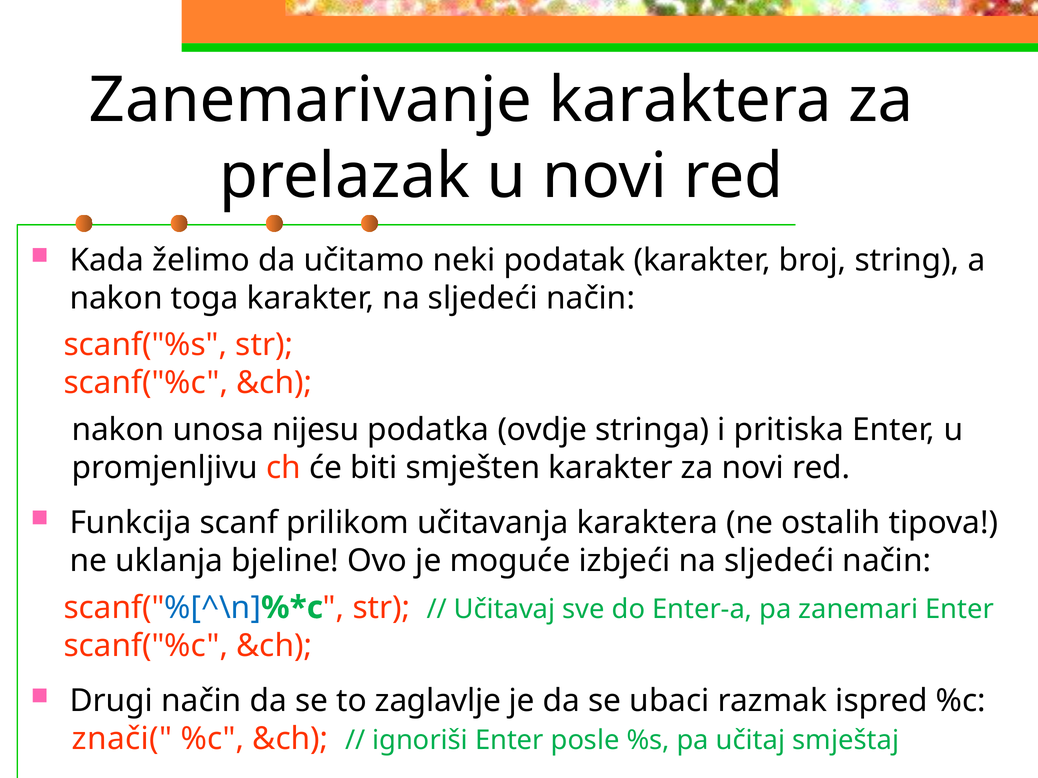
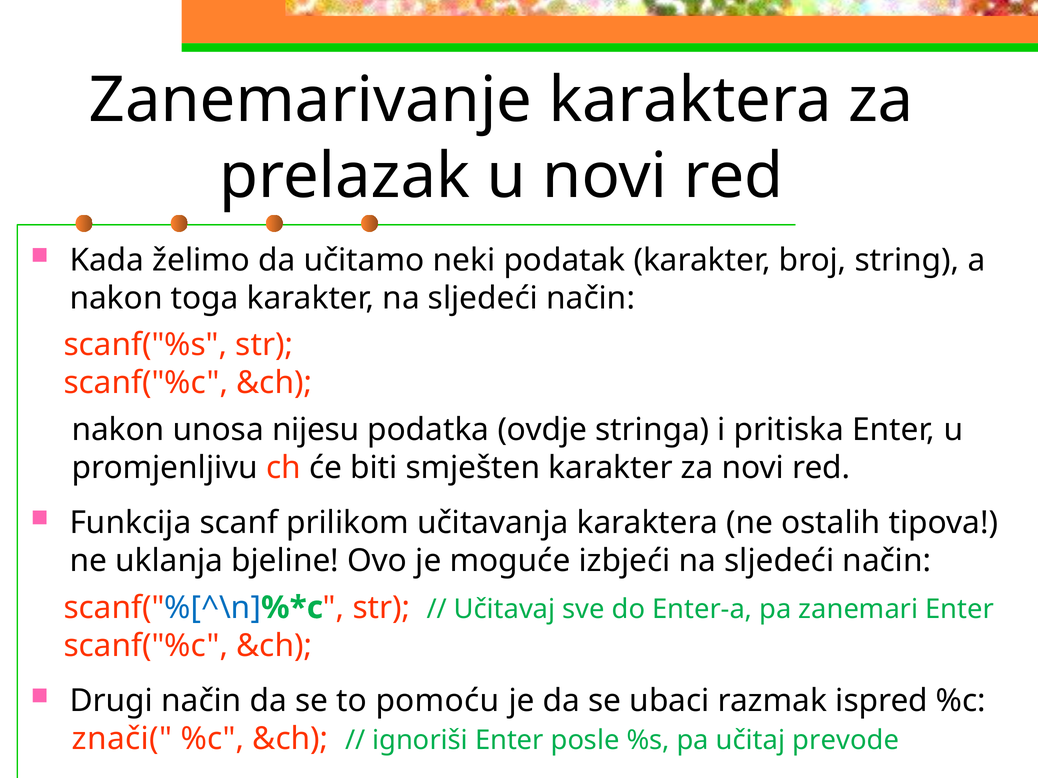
zaglavlje: zaglavlje -> pomoću
smještaj: smještaj -> prevode
